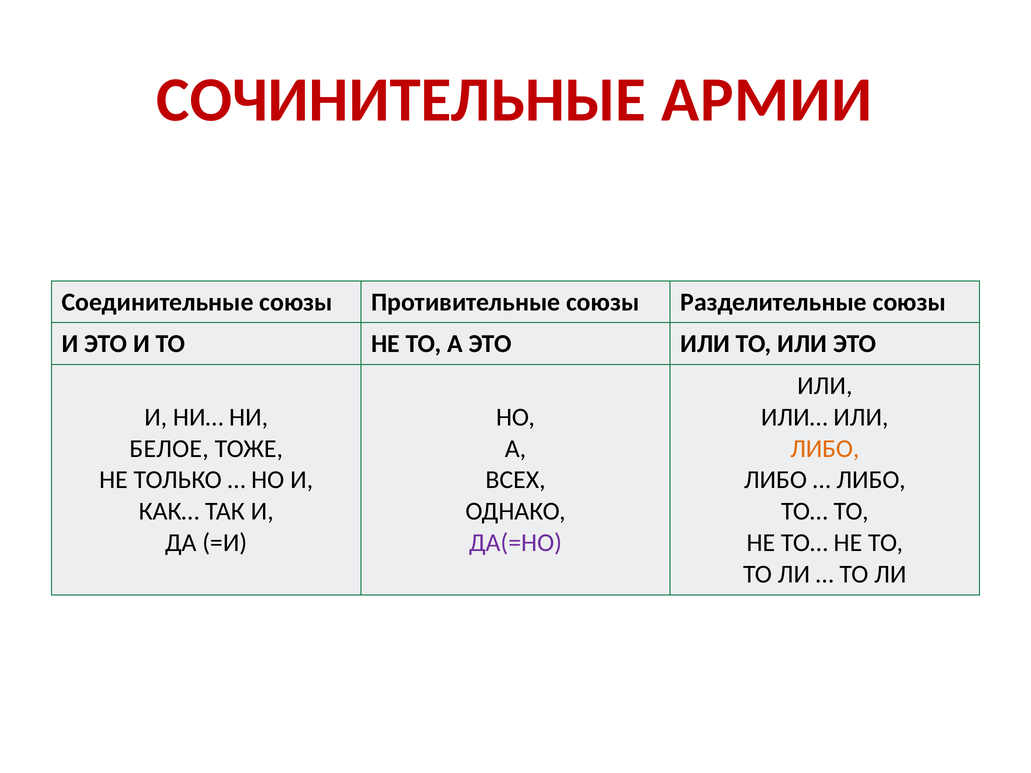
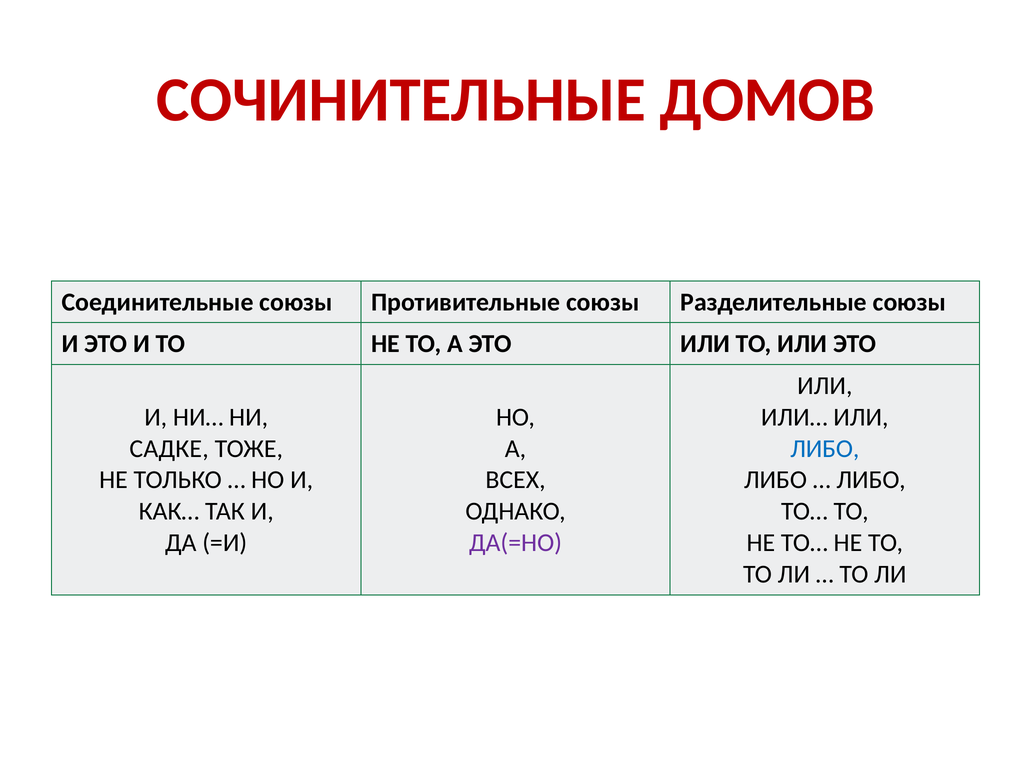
АРМИИ: АРМИИ -> ДОМОВ
БЕЛОЕ: БЕЛОЕ -> САДКЕ
ЛИБО at (825, 449) colour: orange -> blue
